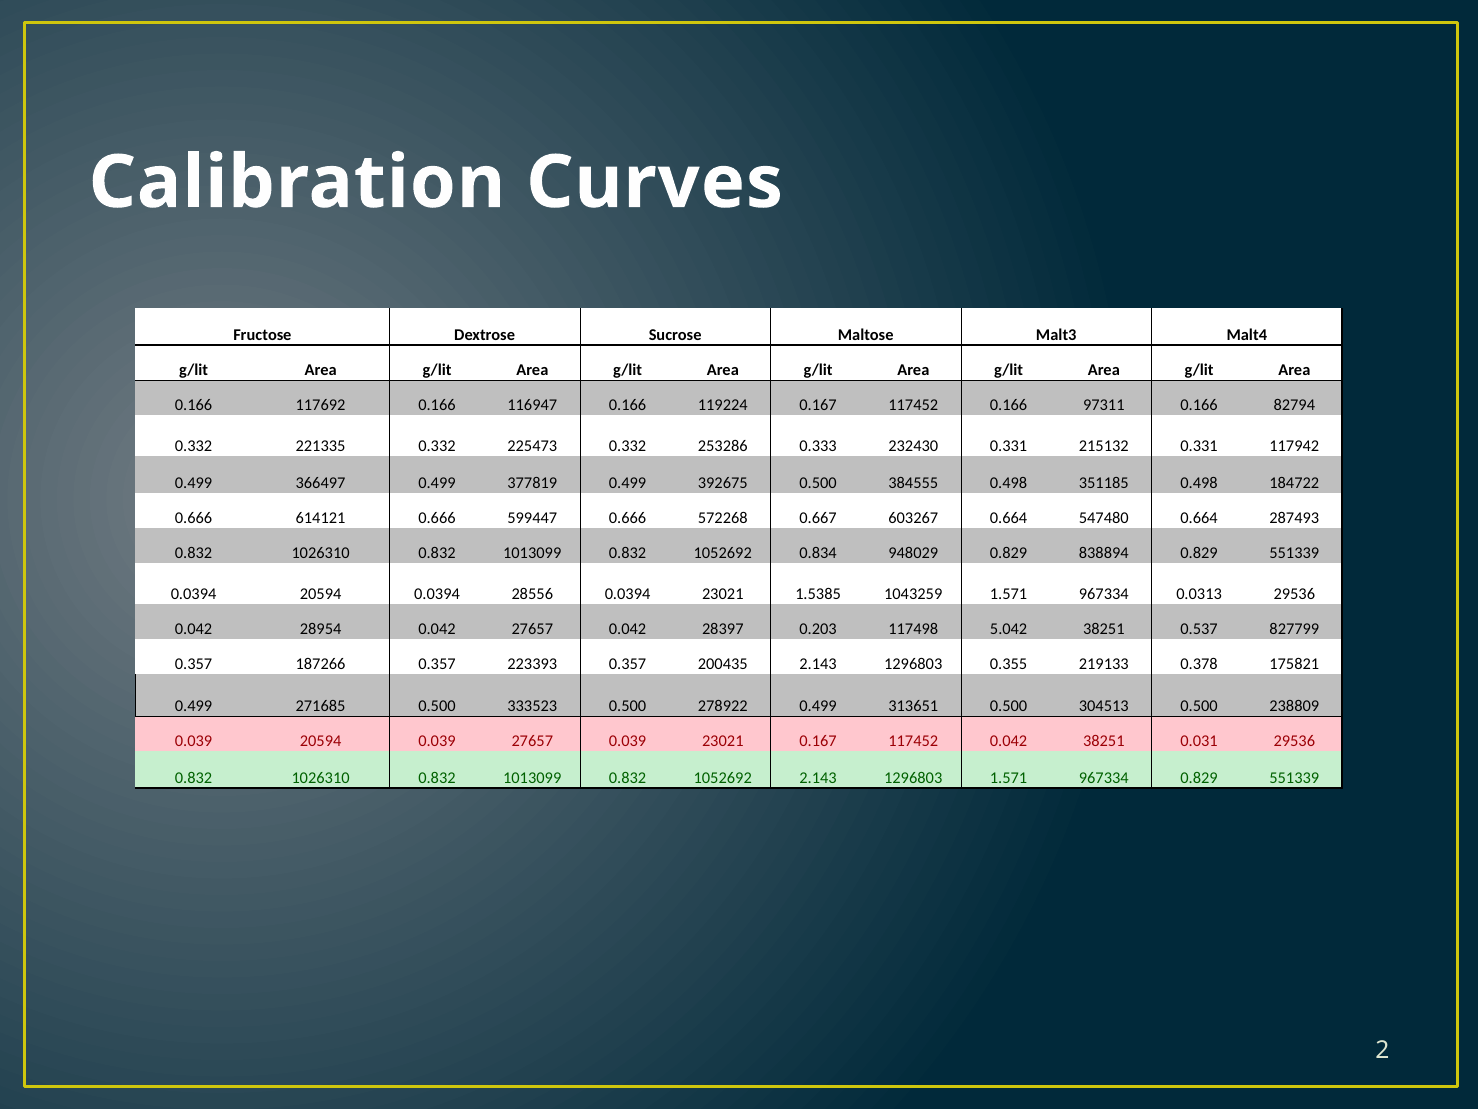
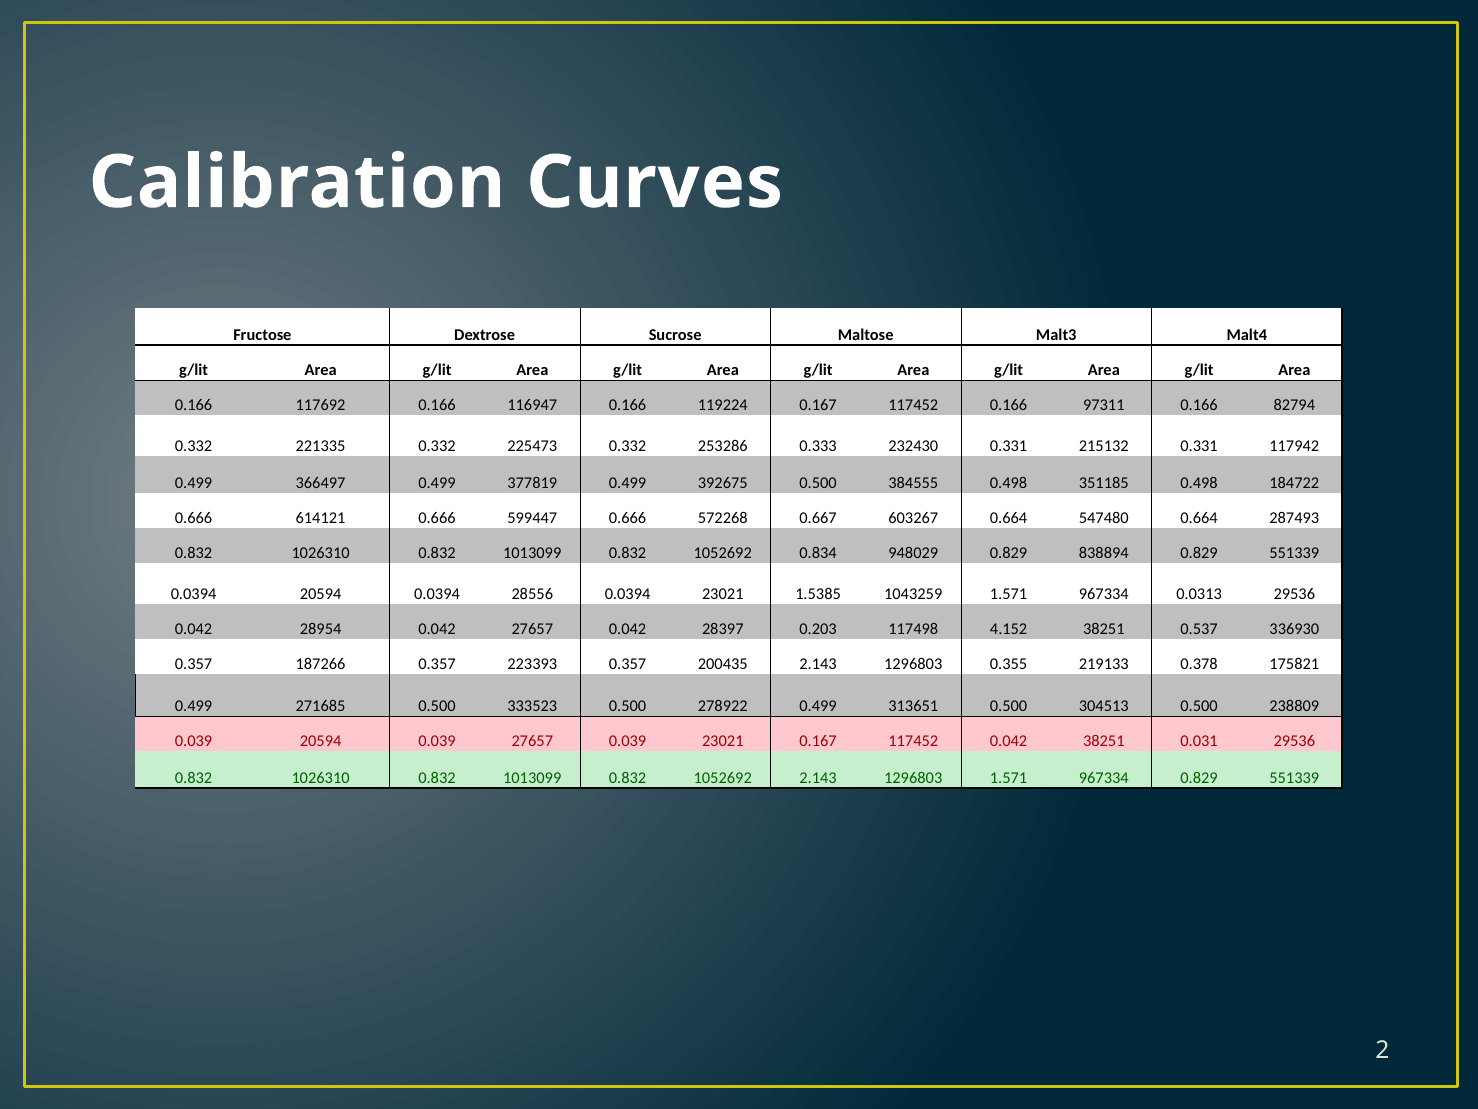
5.042: 5.042 -> 4.152
827799: 827799 -> 336930
